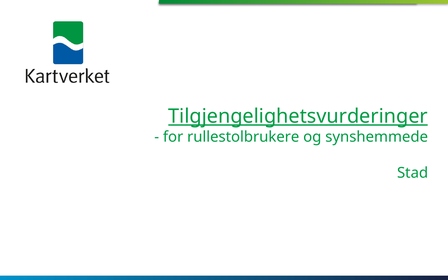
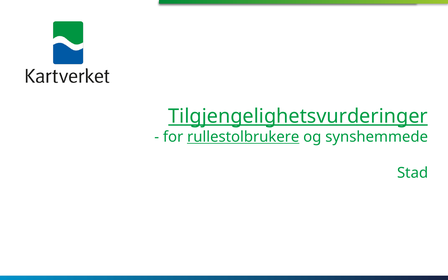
rullestolbrukere underline: none -> present
